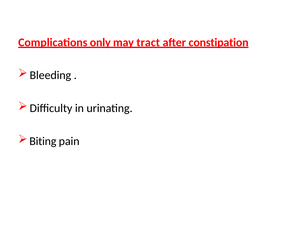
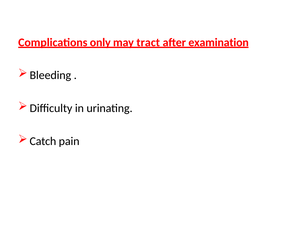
constipation: constipation -> examination
Biting: Biting -> Catch
